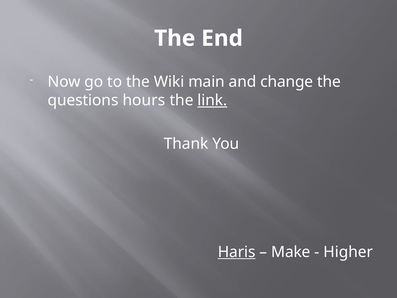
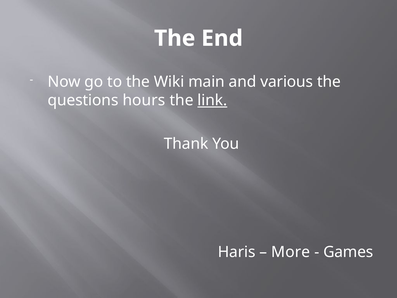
change: change -> various
Haris underline: present -> none
Make: Make -> More
Higher: Higher -> Games
